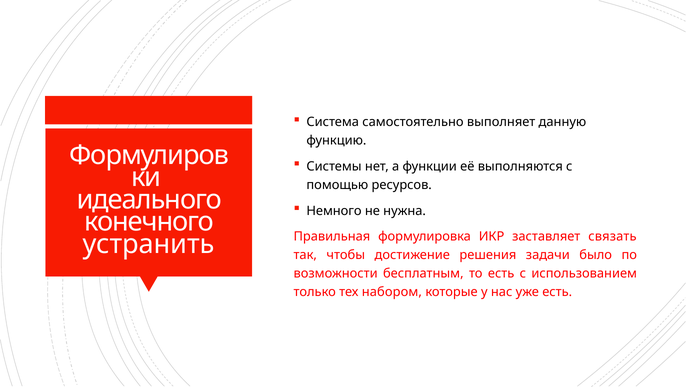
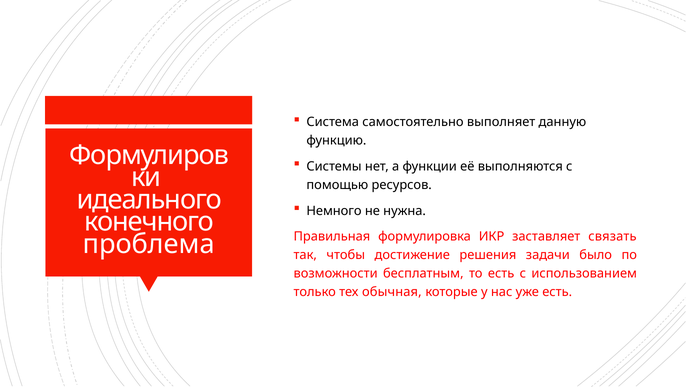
устранить: устранить -> проблема
набором: набором -> обычная
